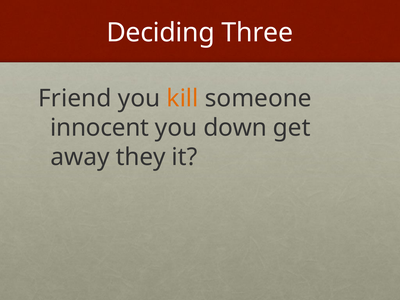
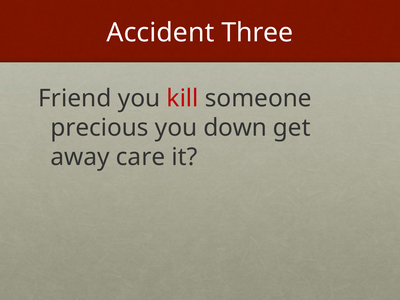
Deciding: Deciding -> Accident
kill colour: orange -> red
innocent: innocent -> precious
they: they -> care
